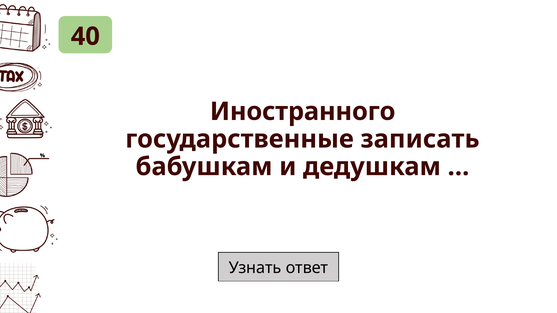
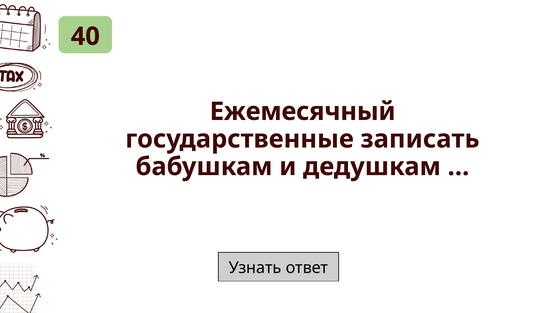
Иностранного: Иностранного -> Ежемесячный
